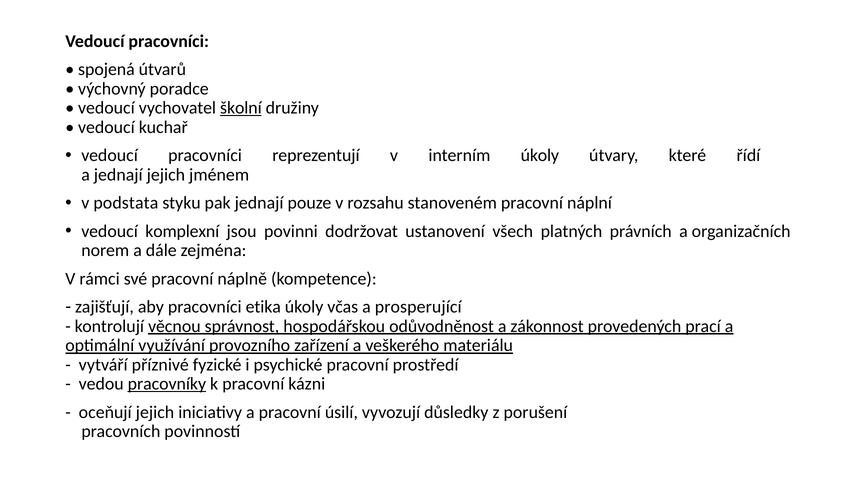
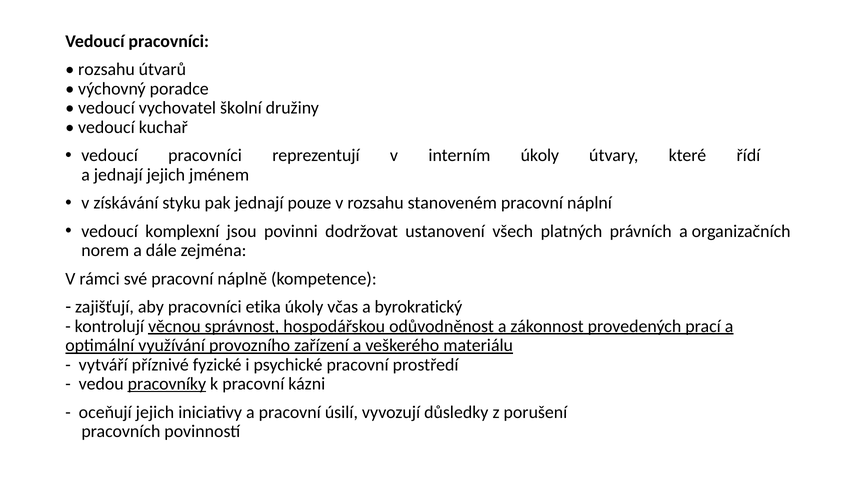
spojená at (106, 69): spojená -> rozsahu
školní underline: present -> none
podstata: podstata -> získávání
prosperující: prosperující -> byrokratický
